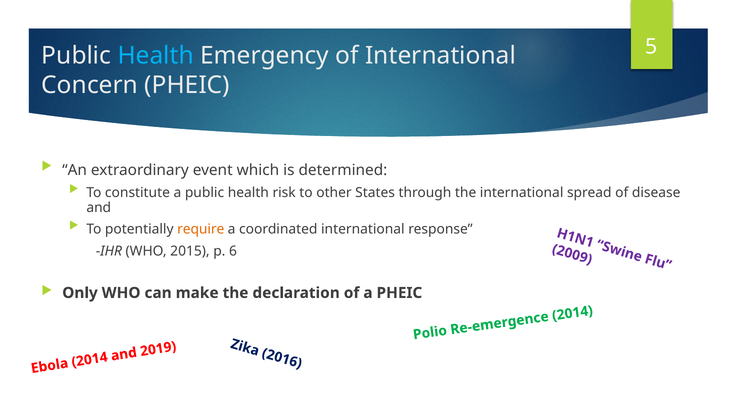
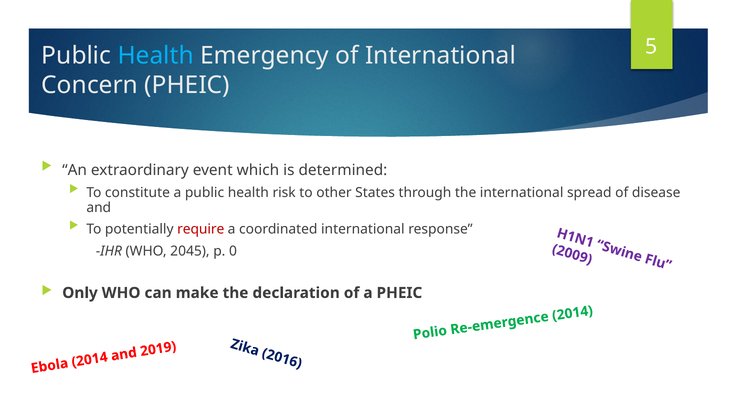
require colour: orange -> red
2015: 2015 -> 2045
p 6: 6 -> 0
